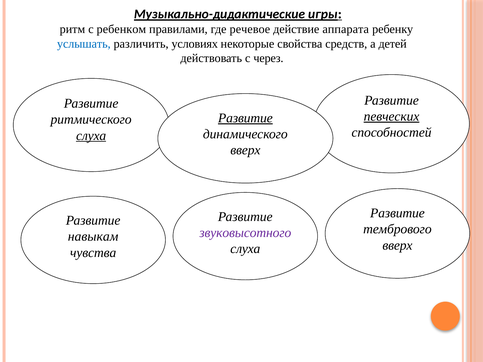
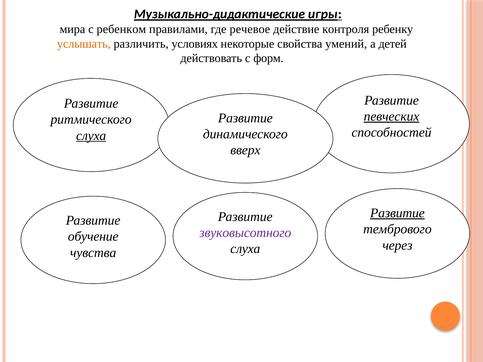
ритм: ритм -> мира
аппарата: аппарата -> контроля
услышать colour: blue -> orange
средств: средств -> умений
через: через -> форм
Развитие at (245, 118) underline: present -> none
Развитие at (397, 213) underline: none -> present
навыкам: навыкам -> обучение
вверх at (397, 245): вверх -> через
